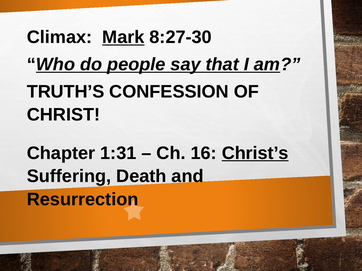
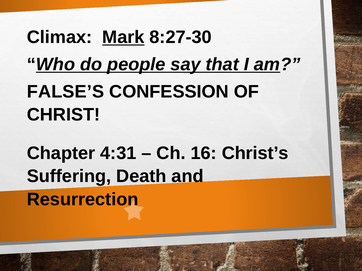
TRUTH’S: TRUTH’S -> FALSE’S
1:31: 1:31 -> 4:31
Christ’s underline: present -> none
